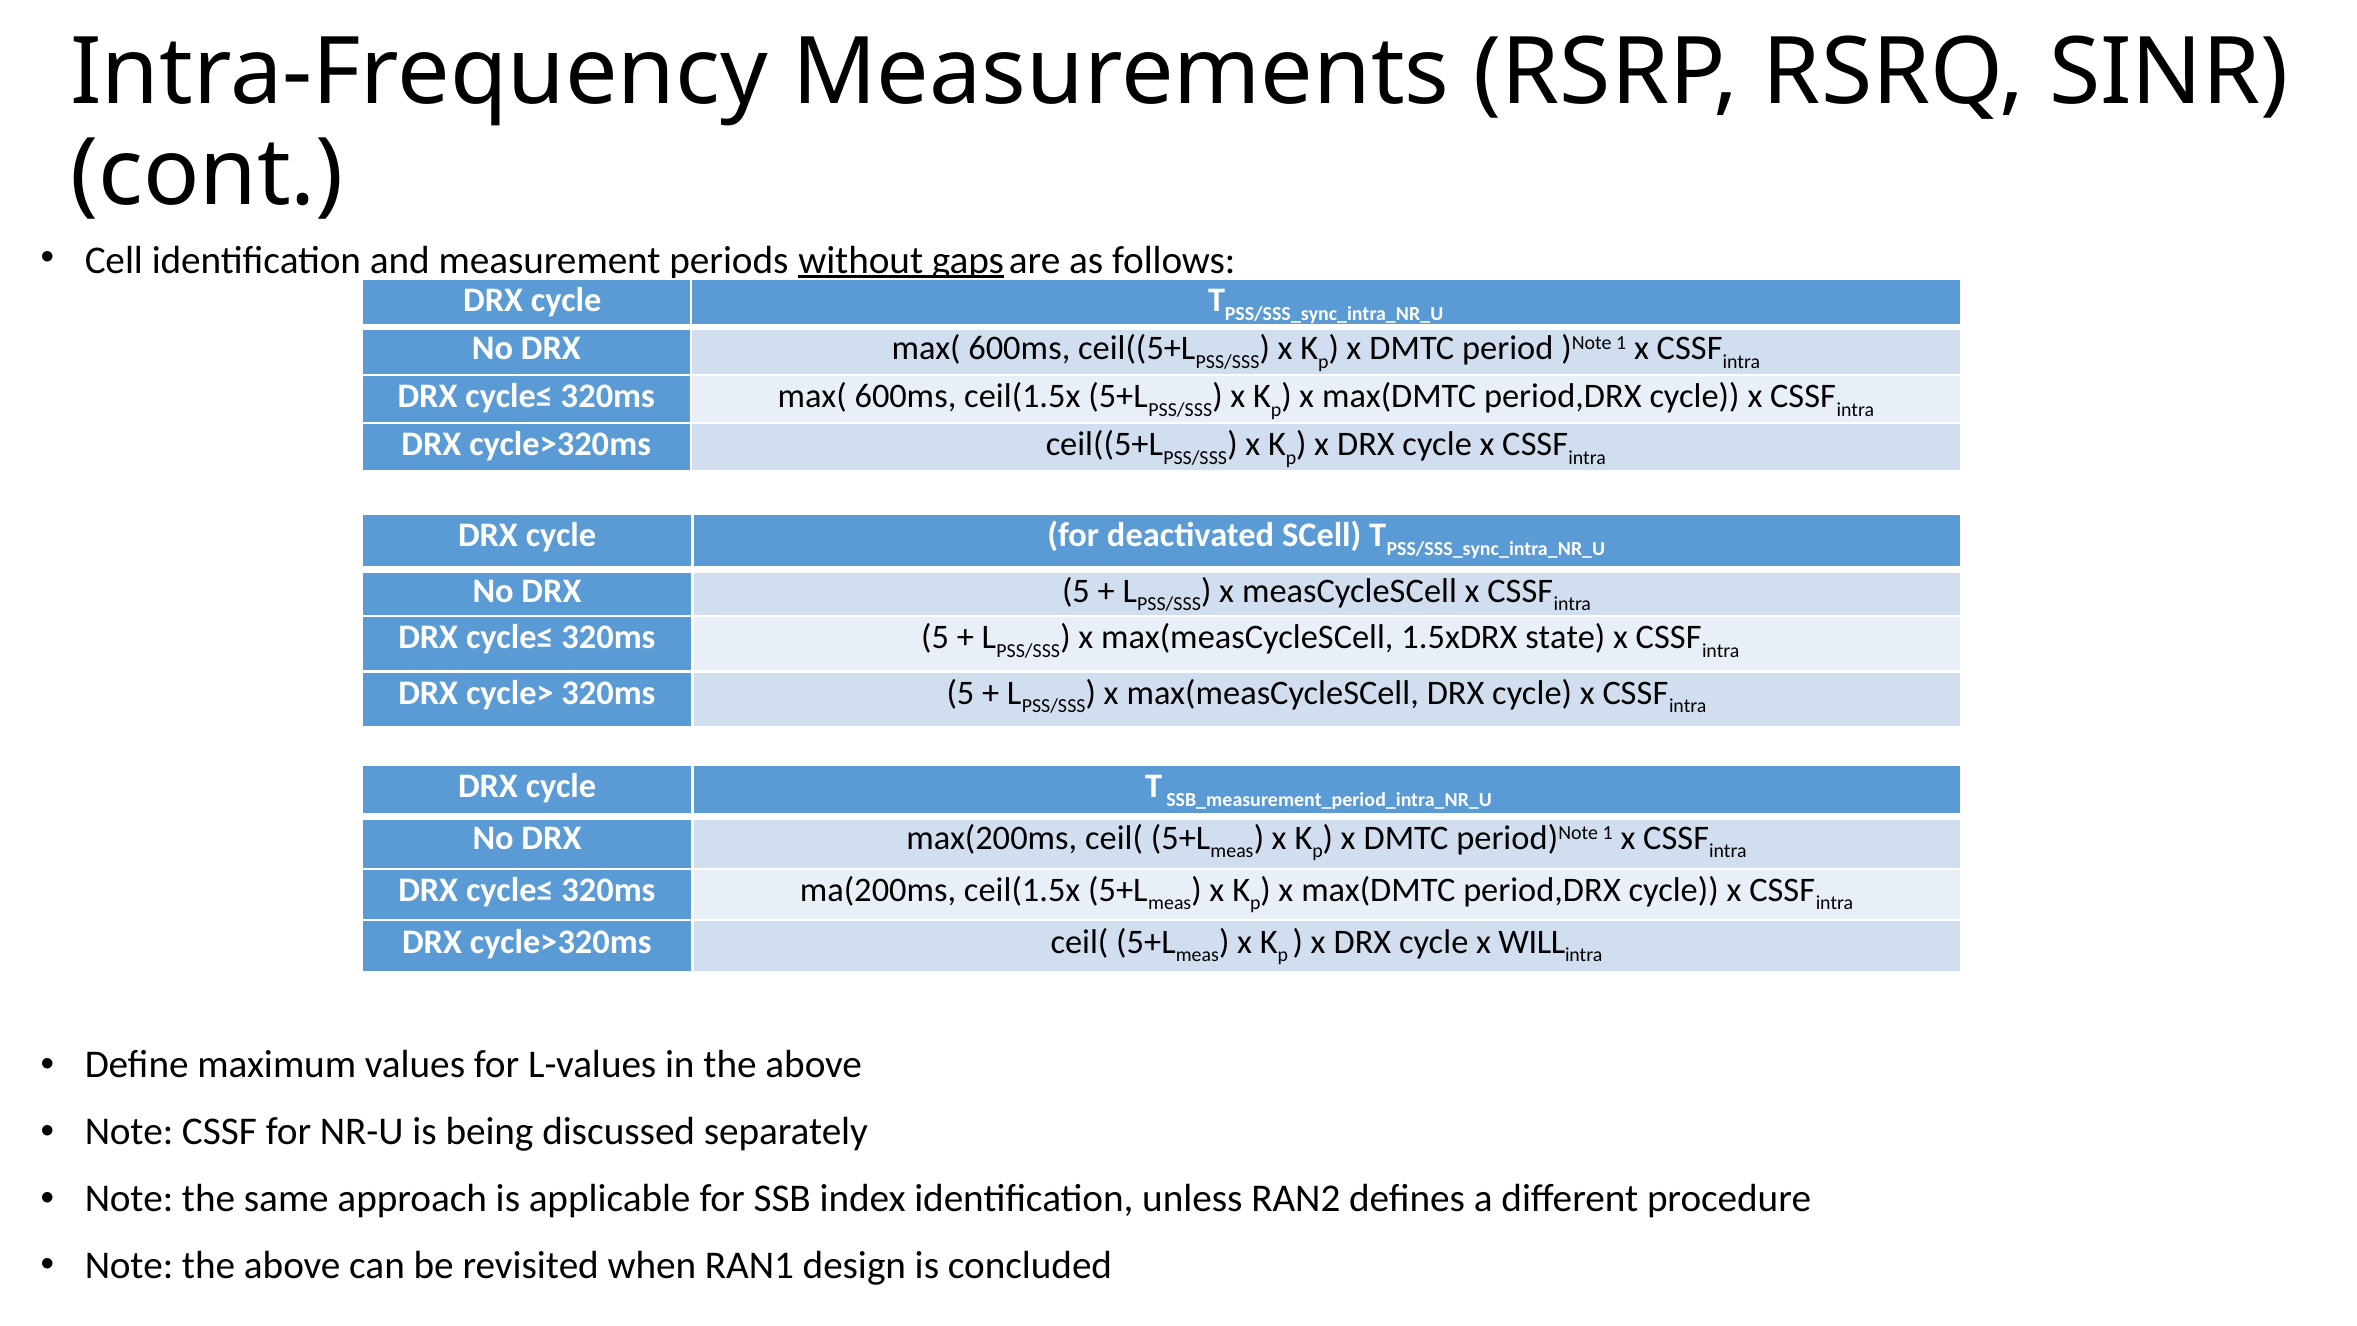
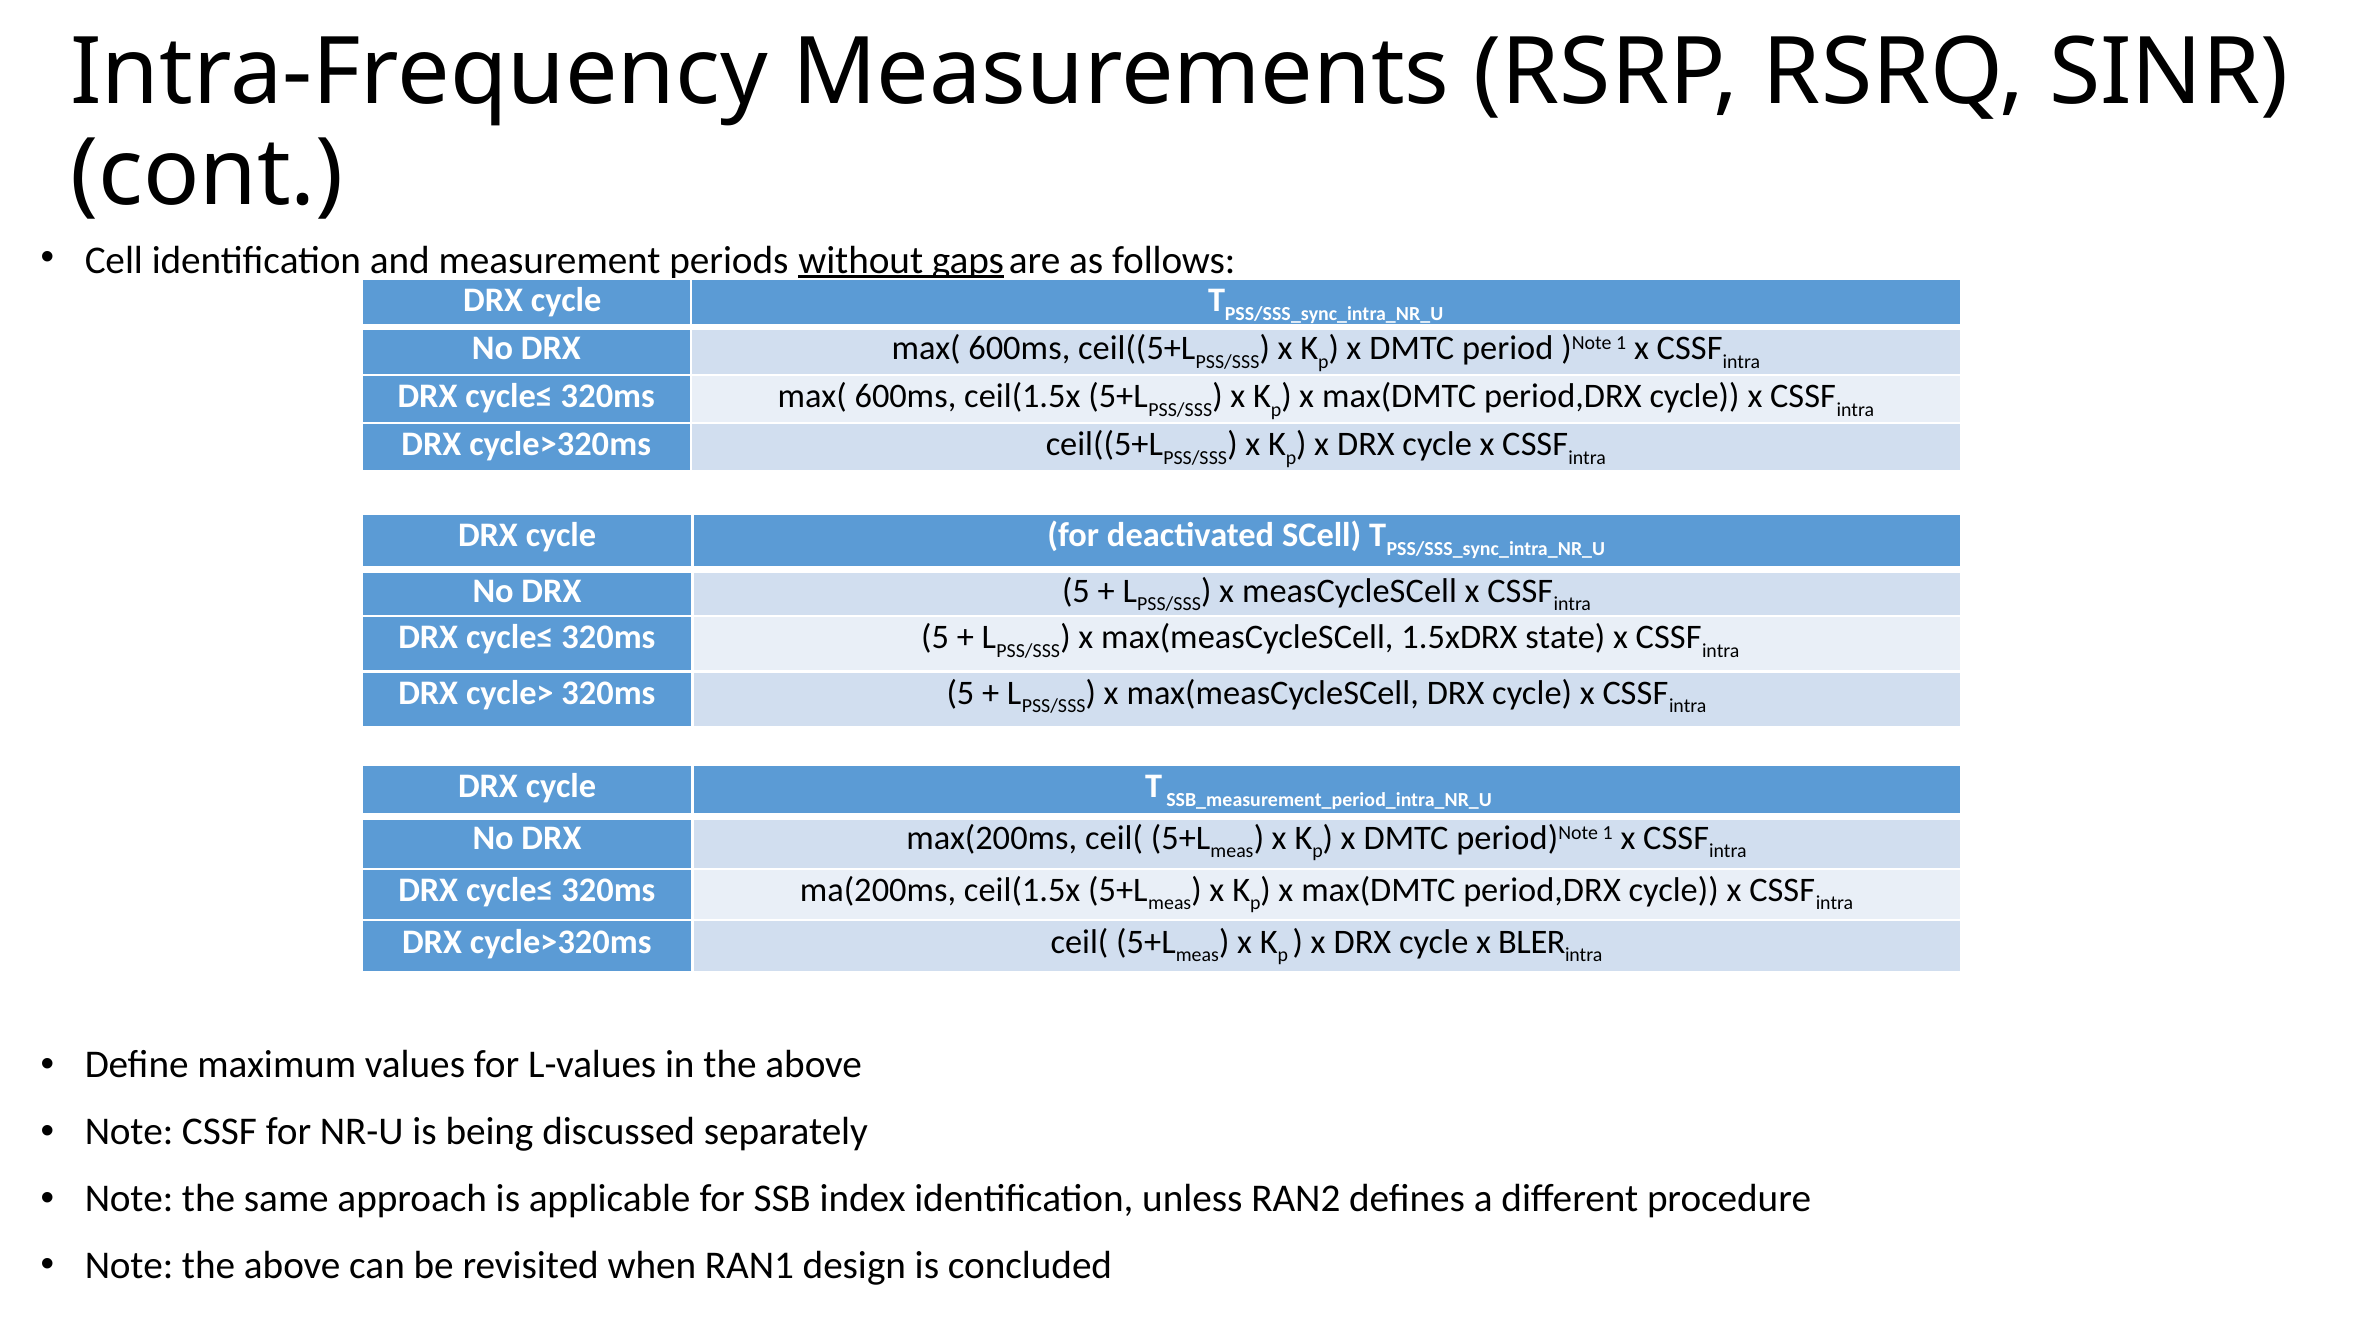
WILL: WILL -> BLER
